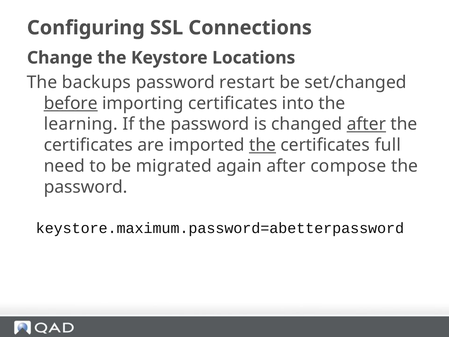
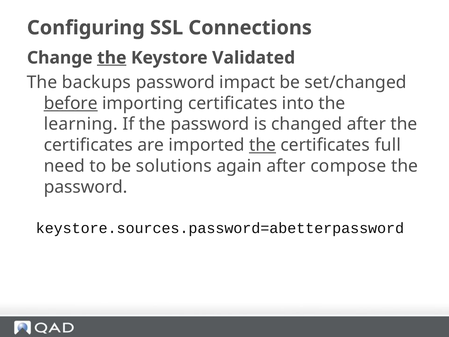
the at (112, 58) underline: none -> present
Locations: Locations -> Validated
restart: restart -> impact
after at (366, 124) underline: present -> none
migrated: migrated -> solutions
keystore.maximum.password=abetterpassword: keystore.maximum.password=abetterpassword -> keystore.sources.password=abetterpassword
